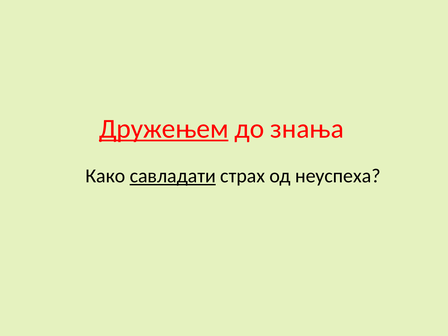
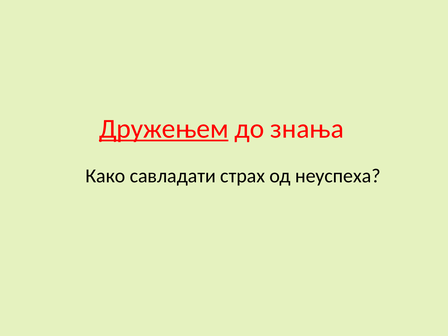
савладати underline: present -> none
